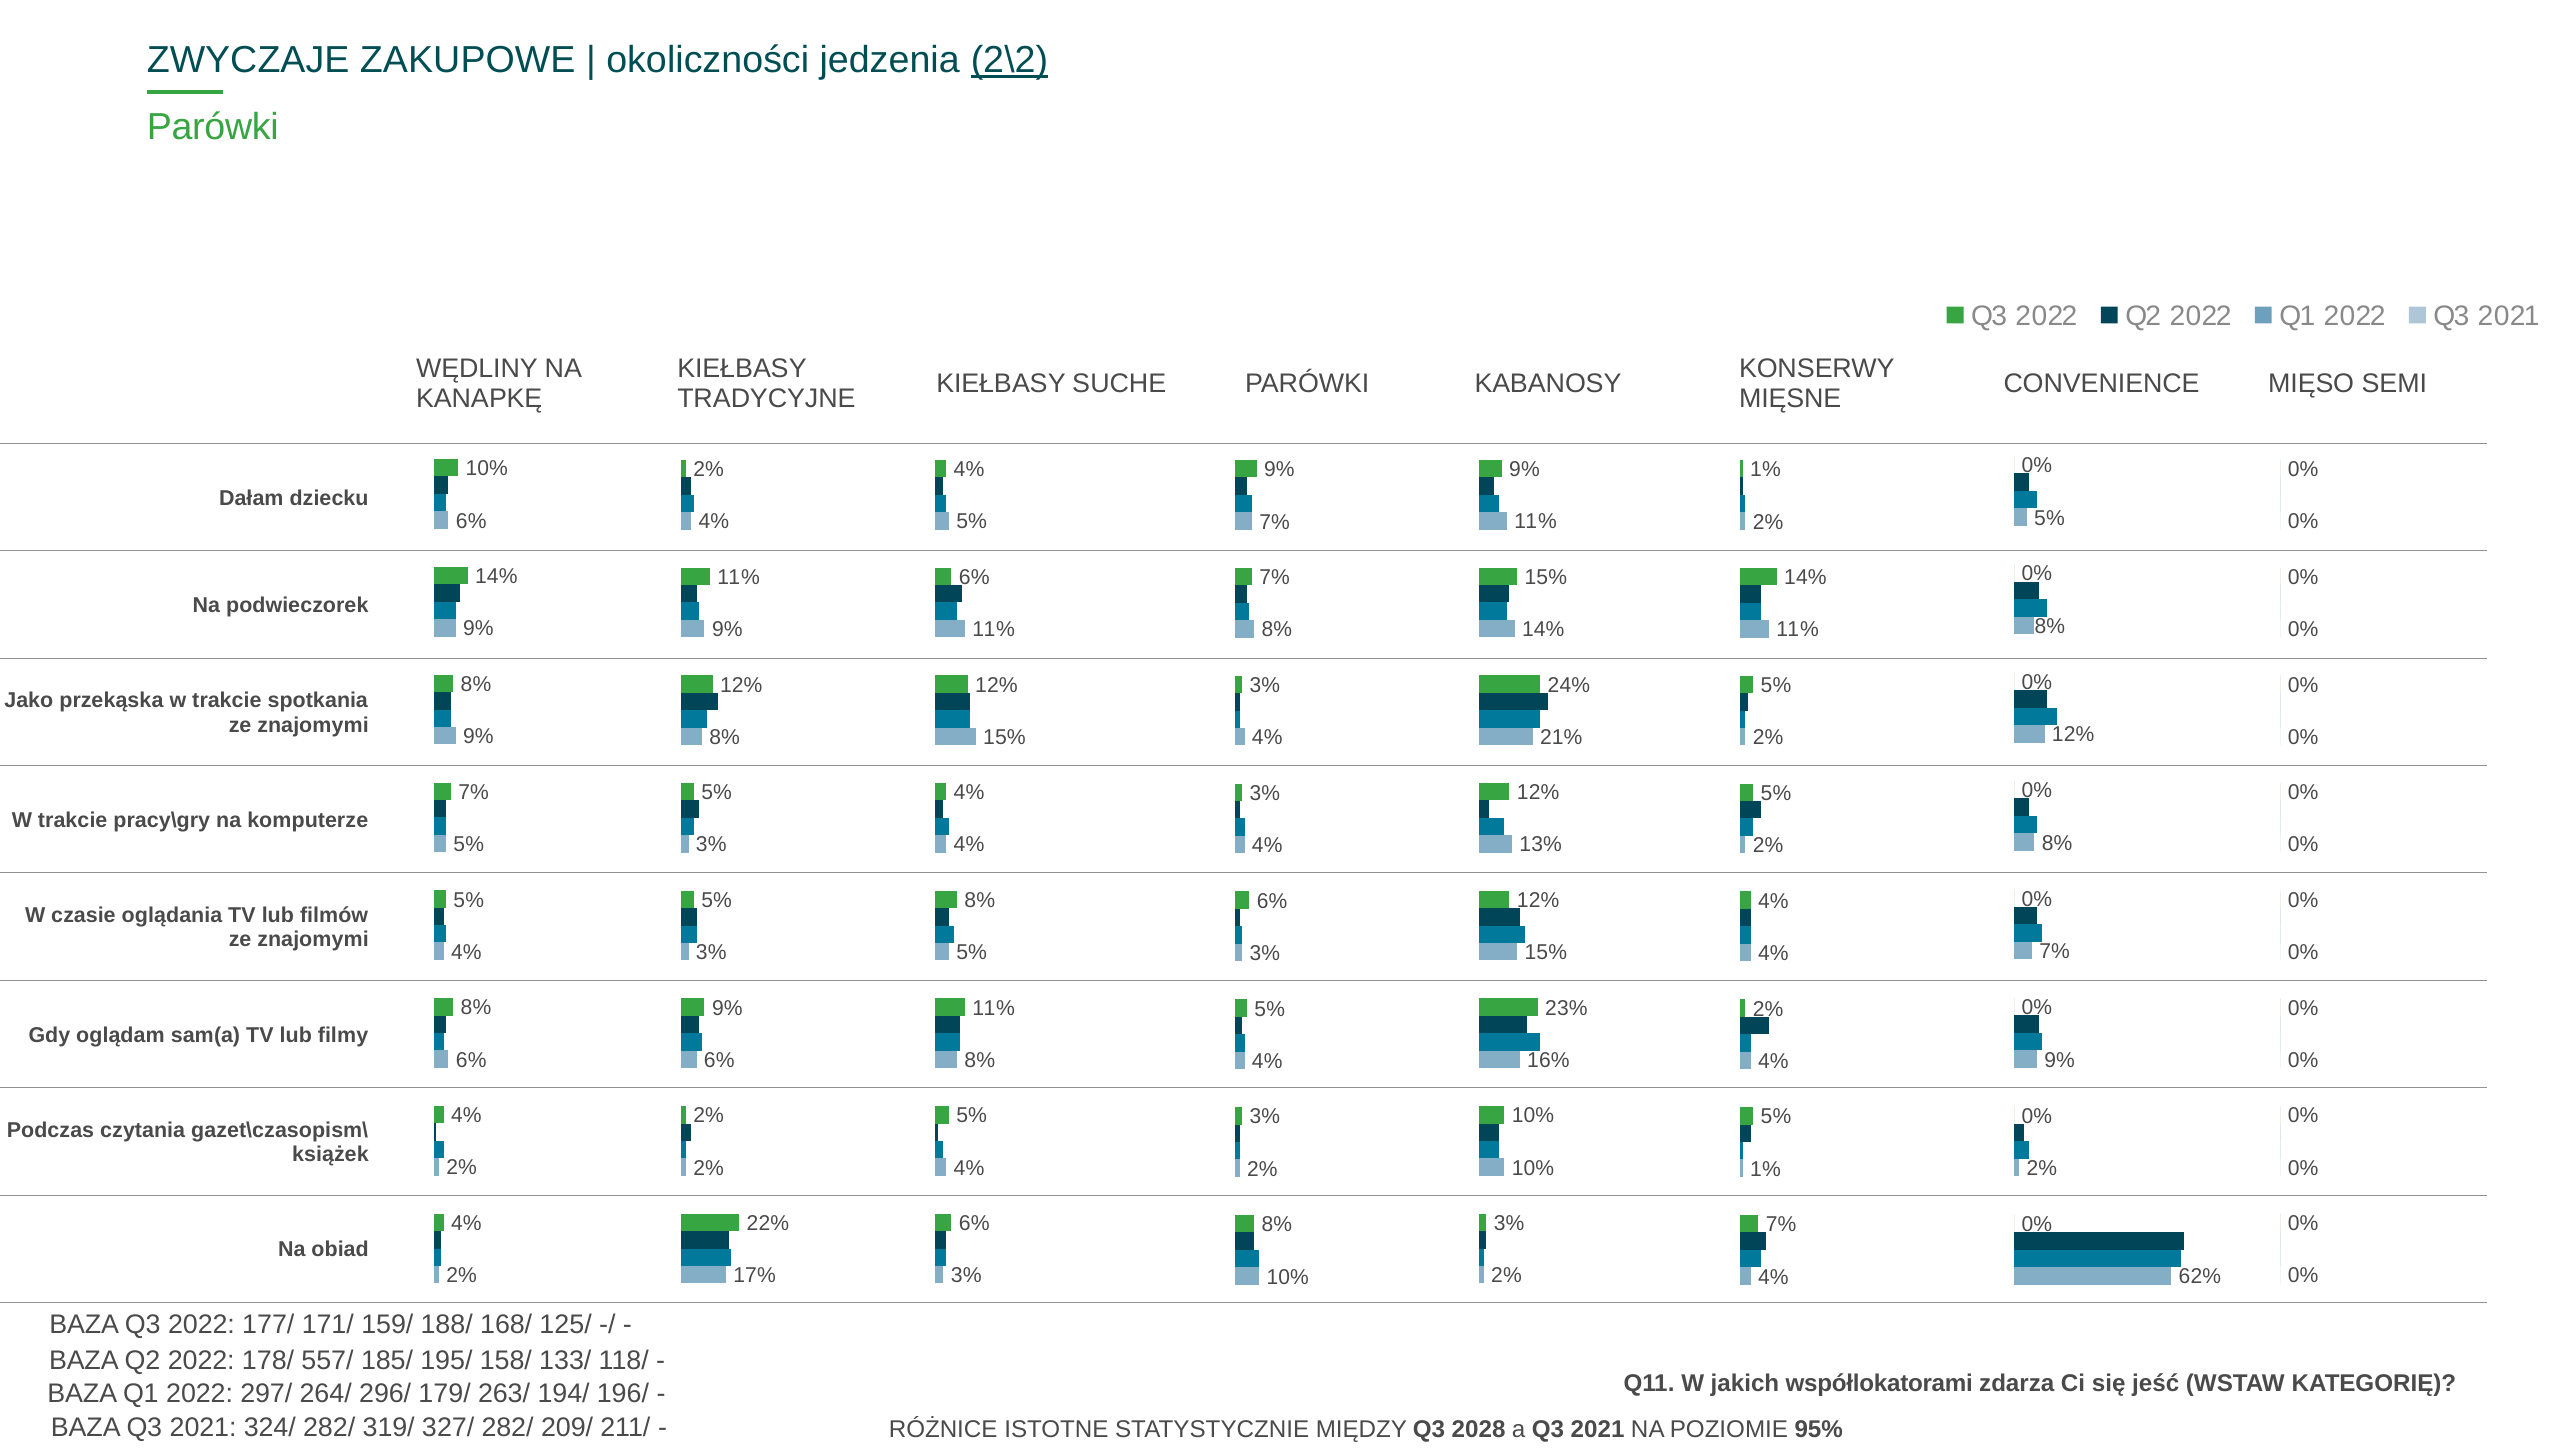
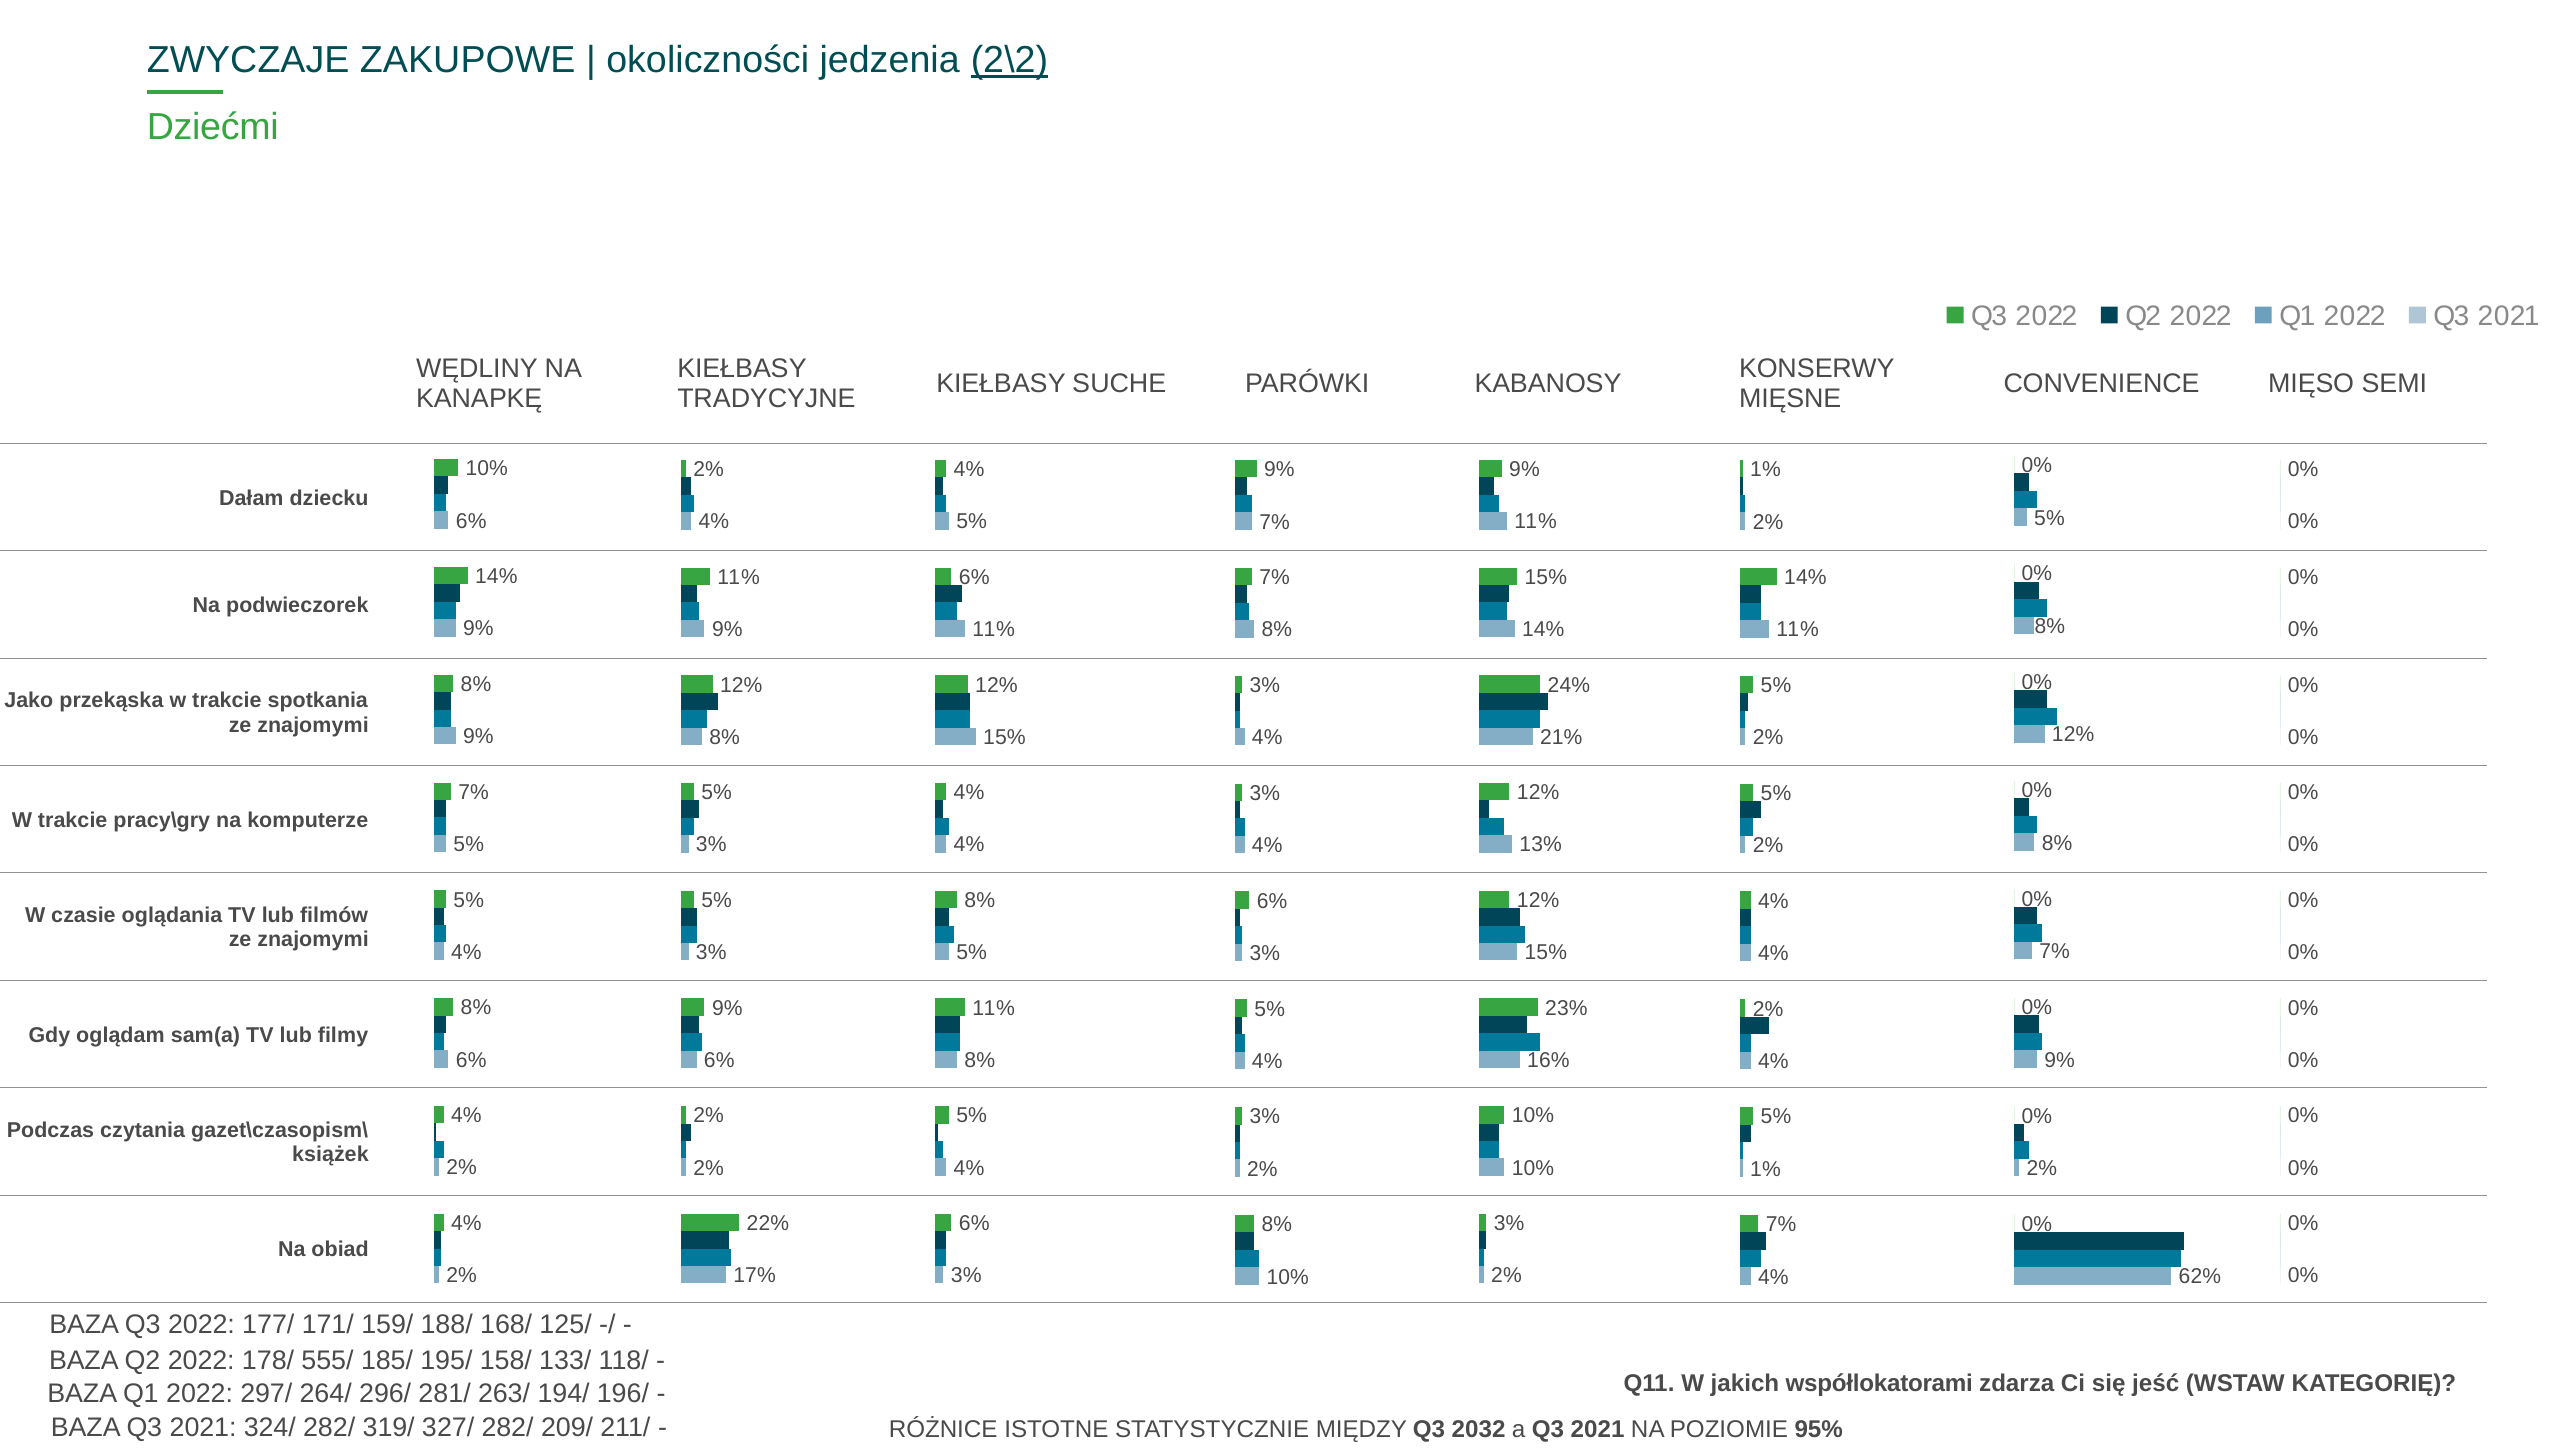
Parówki at (213, 128): Parówki -> Dziećmi
557/: 557/ -> 555/
179/: 179/ -> 281/
2028: 2028 -> 2032
